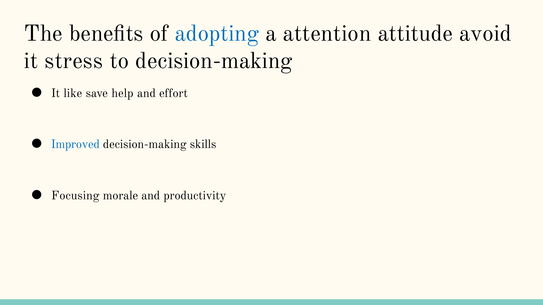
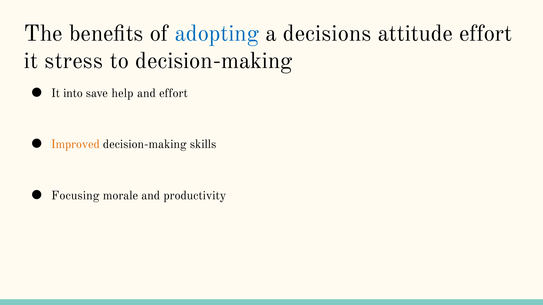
attention: attention -> decisions
attitude avoid: avoid -> effort
like: like -> into
Improved colour: blue -> orange
